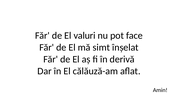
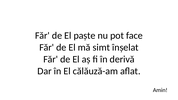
valuri: valuri -> paște
